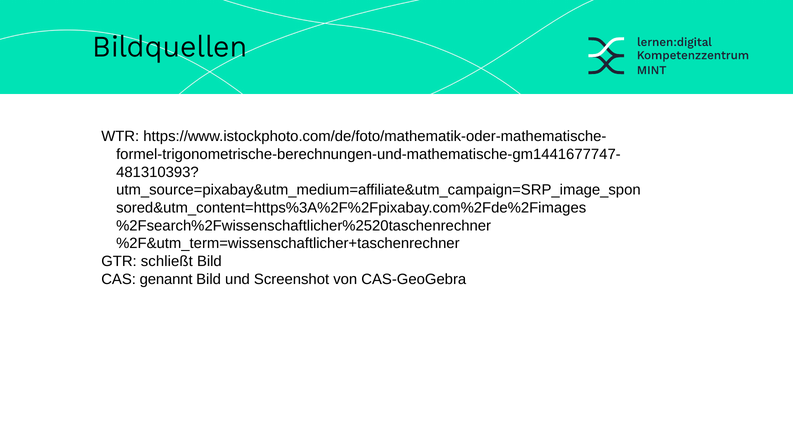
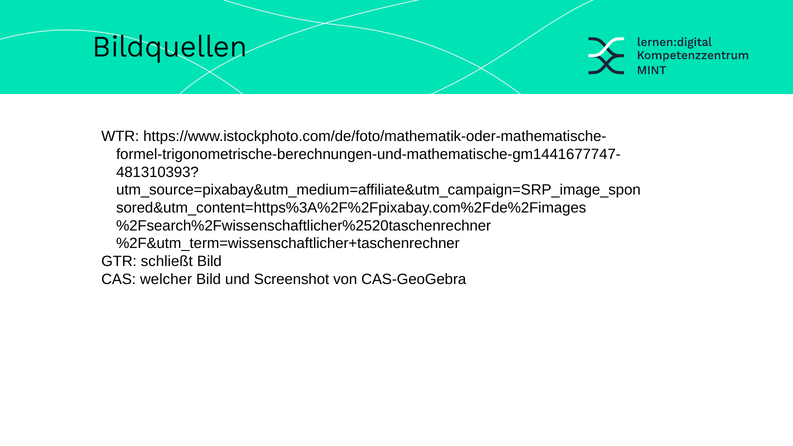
genannt: genannt -> welcher
